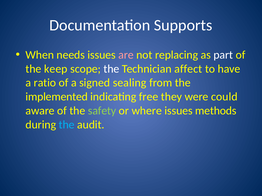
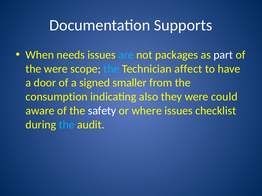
are colour: pink -> light blue
replacing: replacing -> packages
the keep: keep -> were
the at (111, 69) colour: white -> light blue
ratio: ratio -> door
sealing: sealing -> smaller
implemented: implemented -> consumption
free: free -> also
safety colour: light green -> white
methods: methods -> checklist
